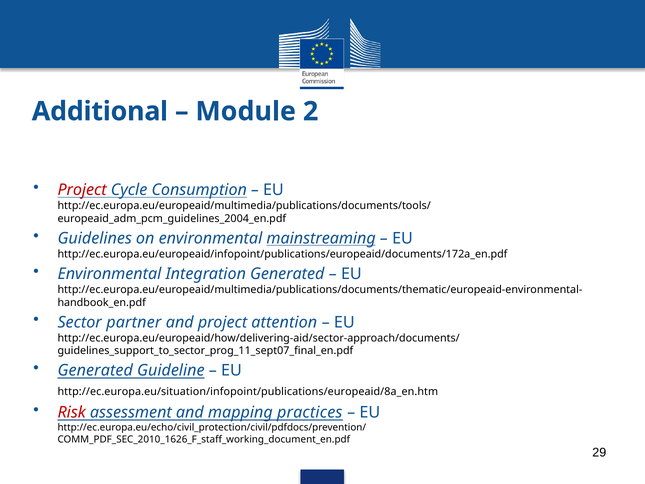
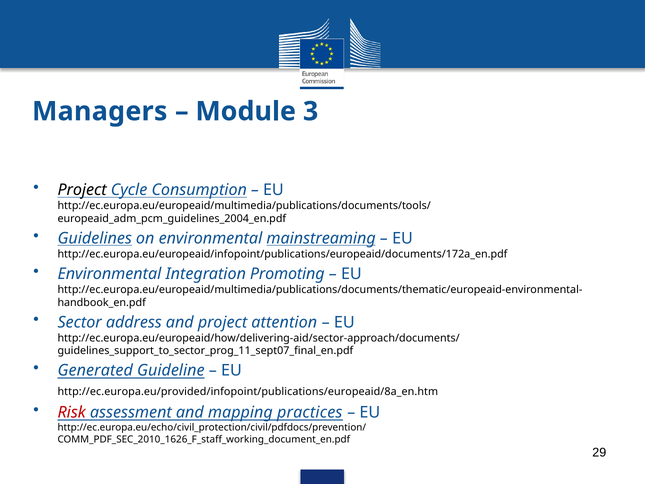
Additional: Additional -> Managers
2: 2 -> 3
Project at (82, 190) colour: red -> black
Guidelines underline: none -> present
Integration Generated: Generated -> Promoting
partner: partner -> address
http://ec.europa.eu/situation/infopoint/publications/europeaid/8a_en.htm: http://ec.europa.eu/situation/infopoint/publications/europeaid/8a_en.htm -> http://ec.europa.eu/provided/infopoint/publications/europeaid/8a_en.htm
